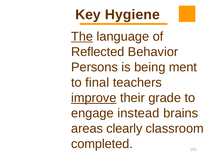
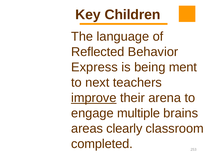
Hygiene: Hygiene -> Children
The underline: present -> none
Persons: Persons -> Express
final: final -> next
grade: grade -> arena
instead: instead -> multiple
